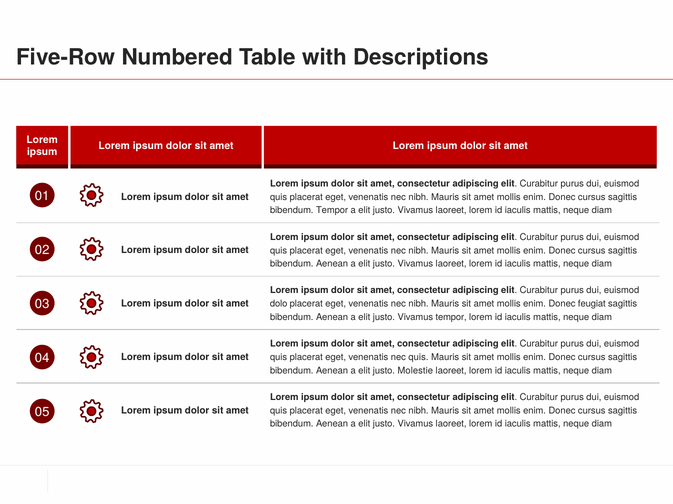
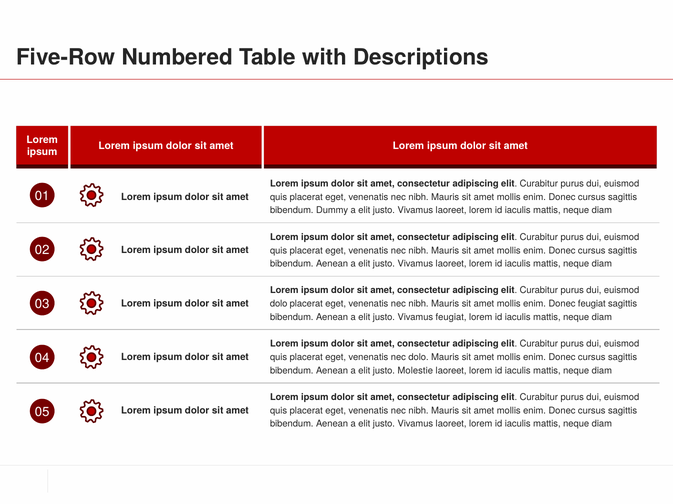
bibendum Tempor: Tempor -> Dummy
Vivamus tempor: tempor -> feugiat
nec quis: quis -> dolo
